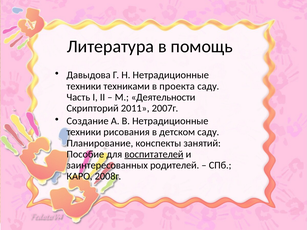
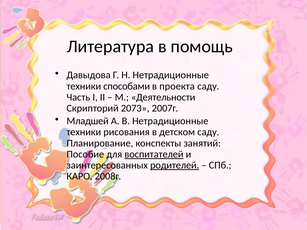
техниками: техниками -> способами
2011: 2011 -> 2073
Создание: Создание -> Младшей
родителей underline: none -> present
